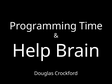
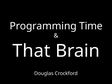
Help: Help -> That
